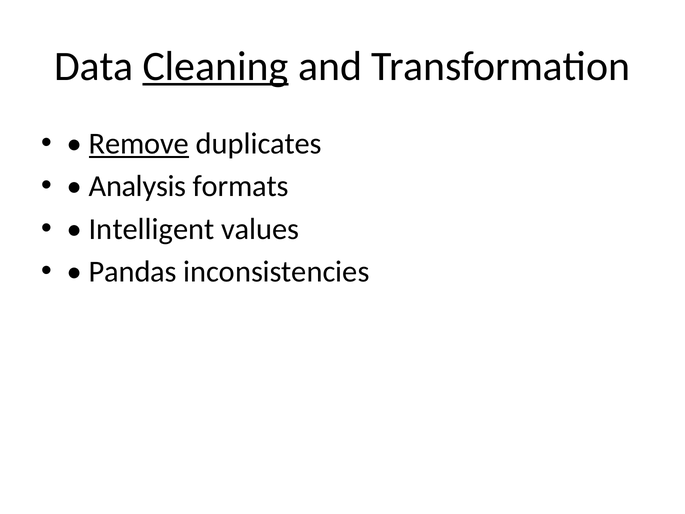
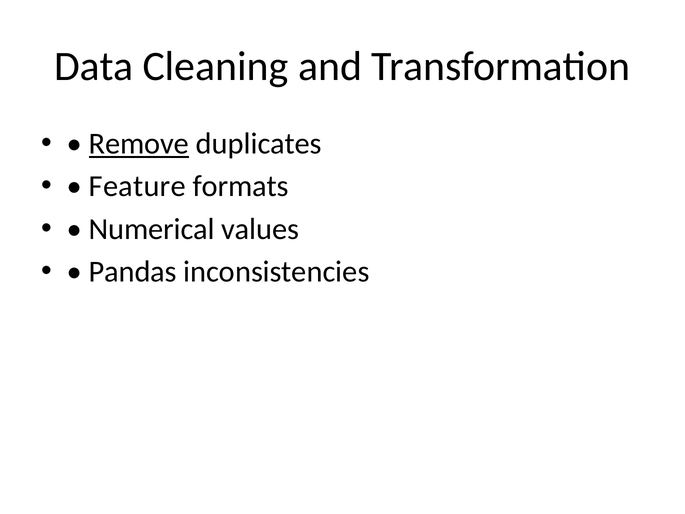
Cleaning underline: present -> none
Analysis: Analysis -> Feature
Intelligent: Intelligent -> Numerical
